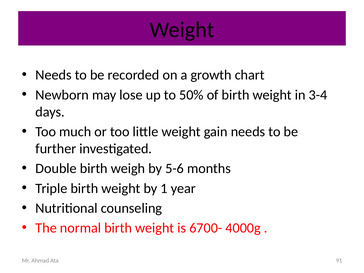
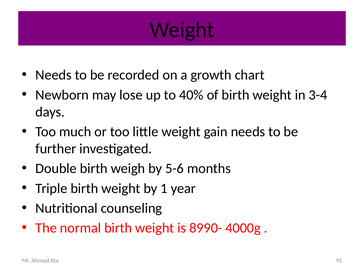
50%: 50% -> 40%
6700-: 6700- -> 8990-
